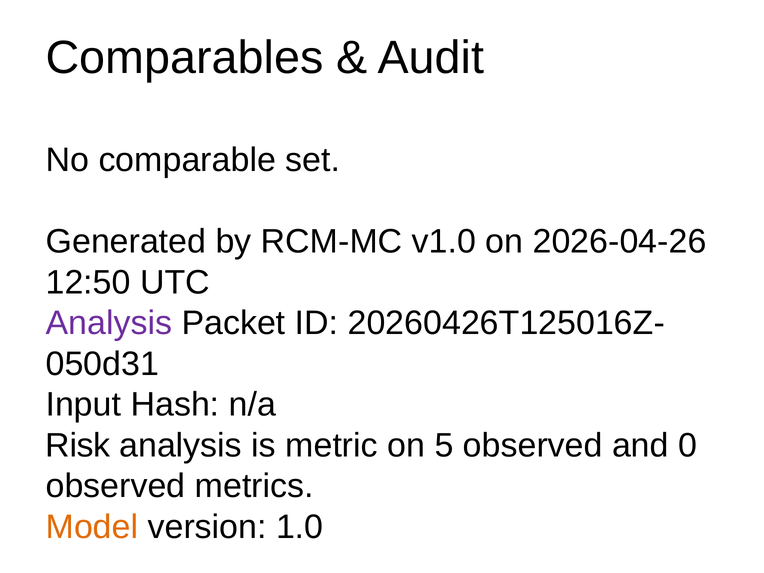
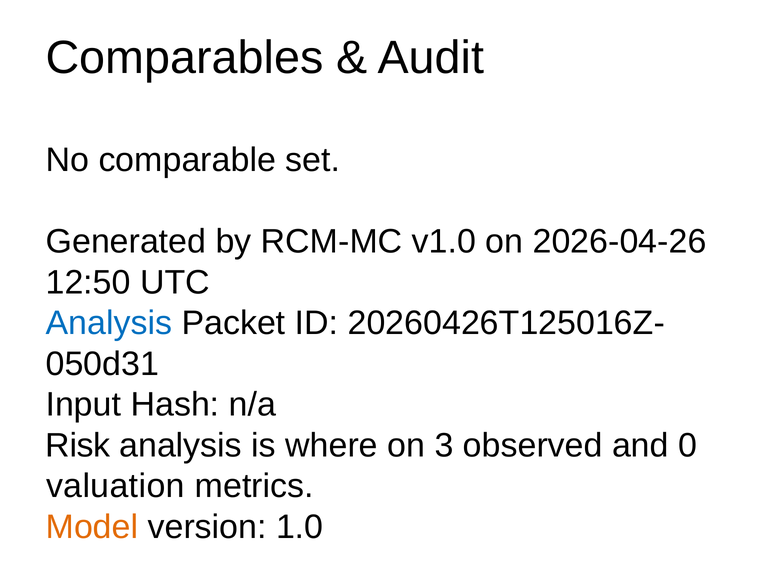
Analysis at (109, 323) colour: purple -> blue
metric: metric -> where
5: 5 -> 3
observed at (116, 486): observed -> valuation
